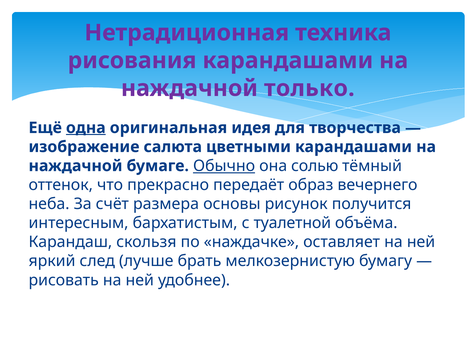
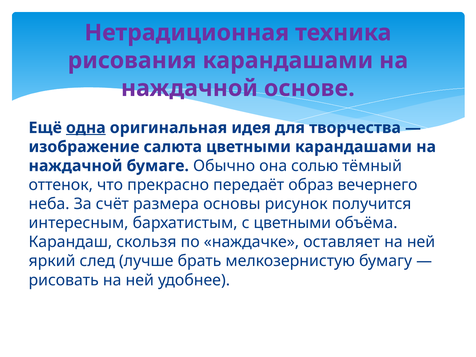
только: только -> основе
Обычно underline: present -> none
с туалетной: туалетной -> цветными
